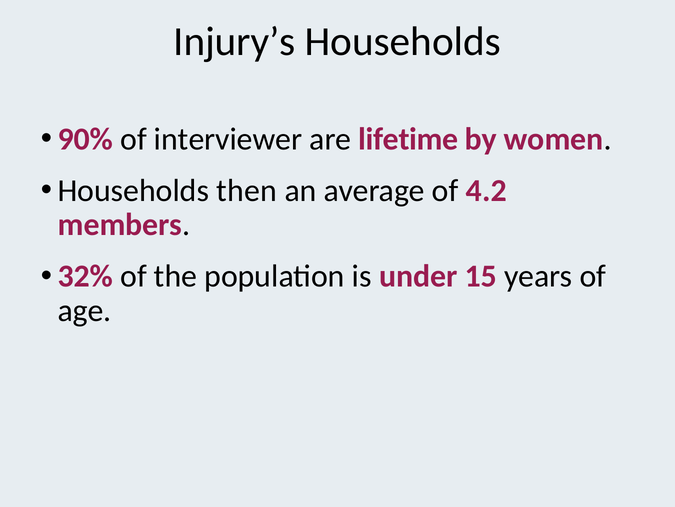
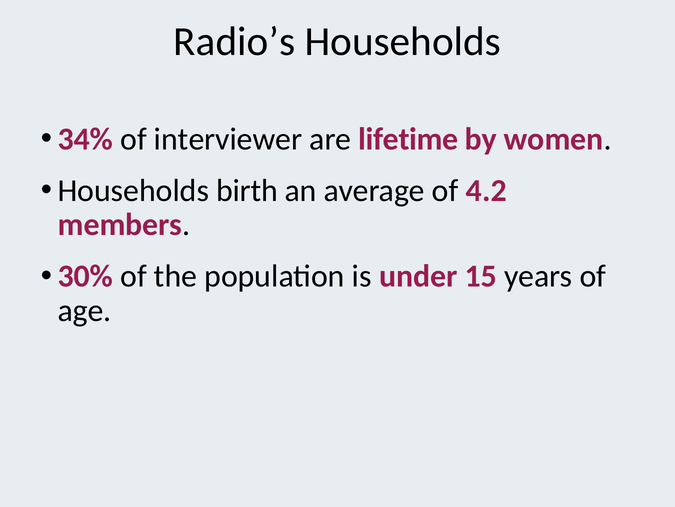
Injury’s: Injury’s -> Radio’s
90%: 90% -> 34%
then: then -> birth
32%: 32% -> 30%
